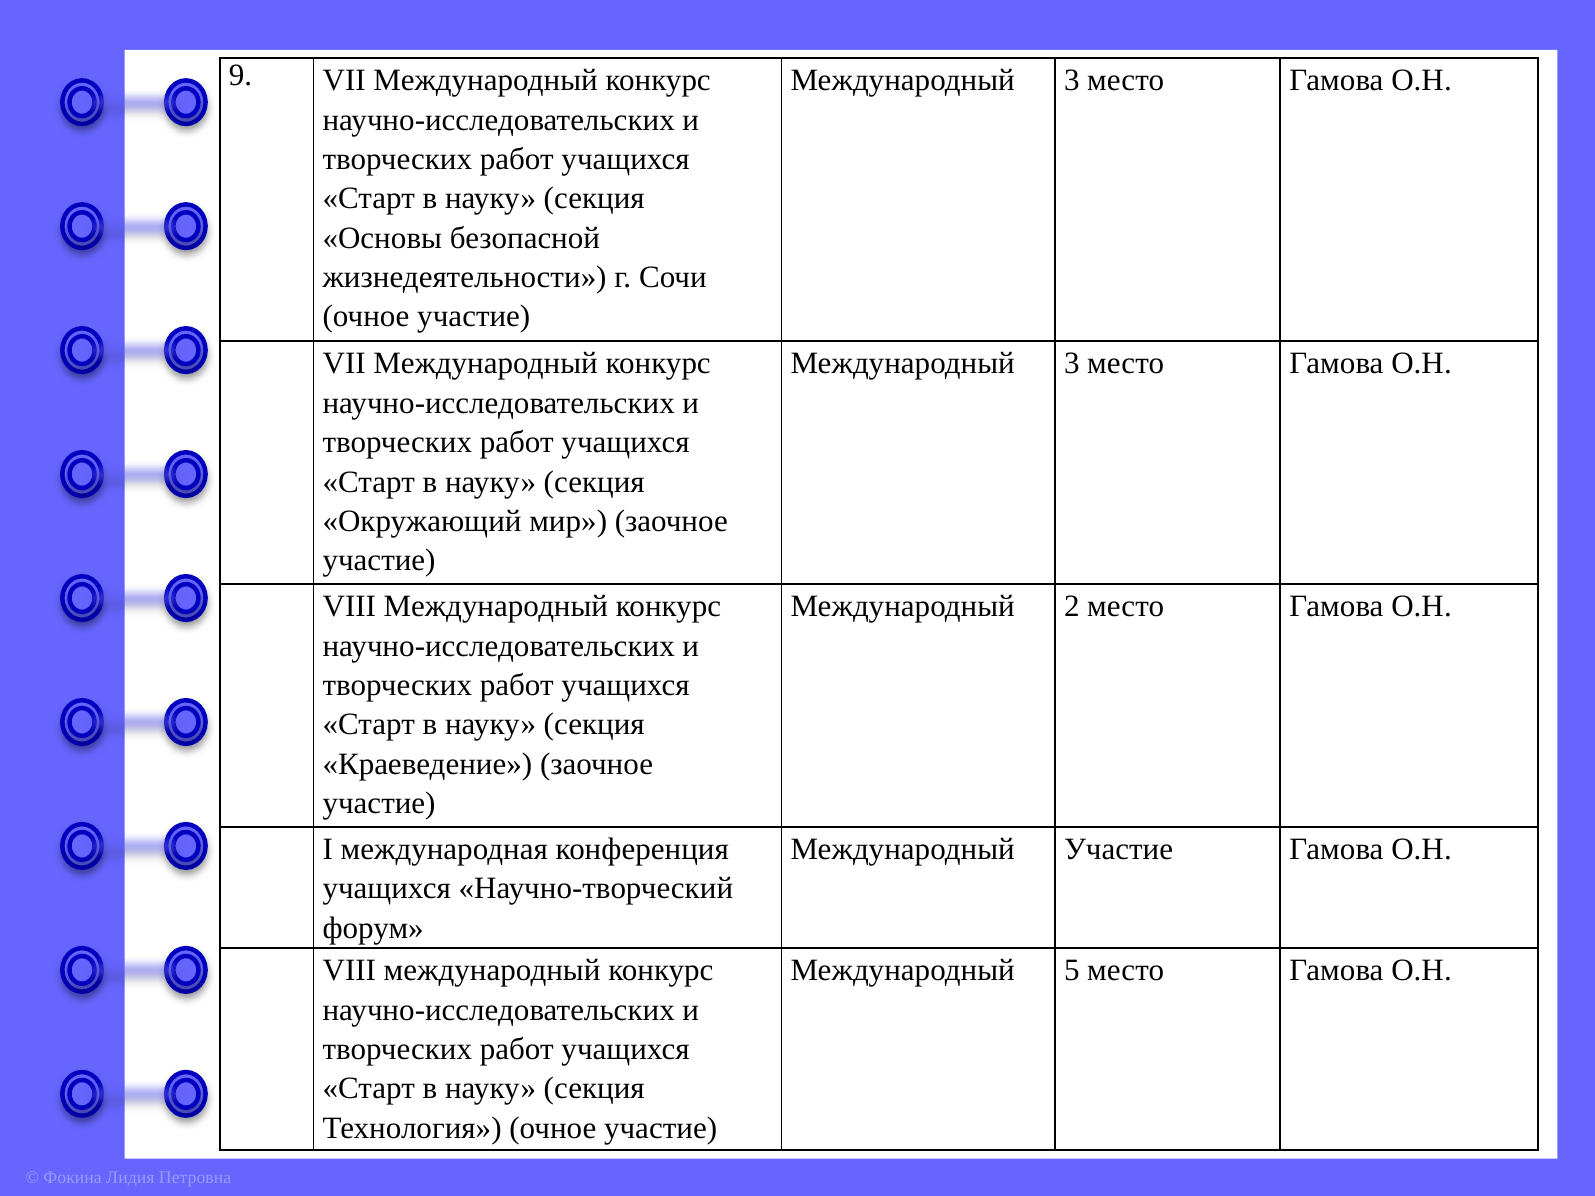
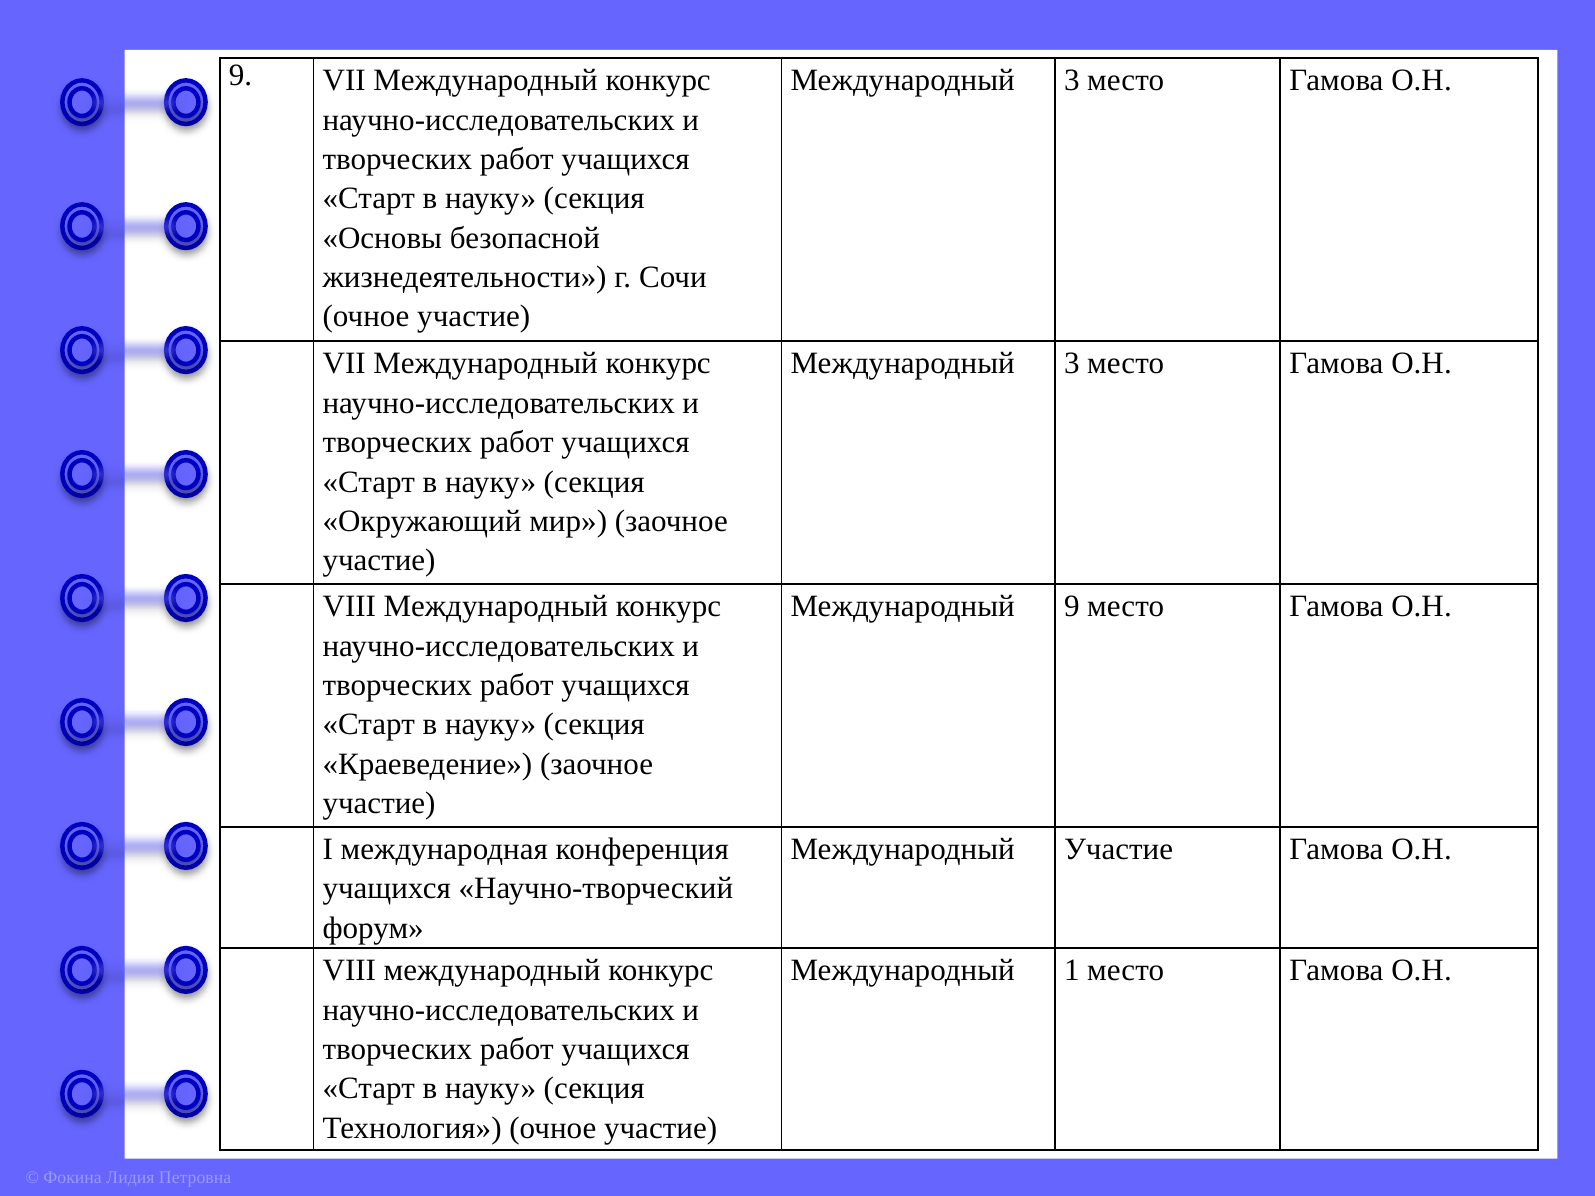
Международный 2: 2 -> 9
5: 5 -> 1
